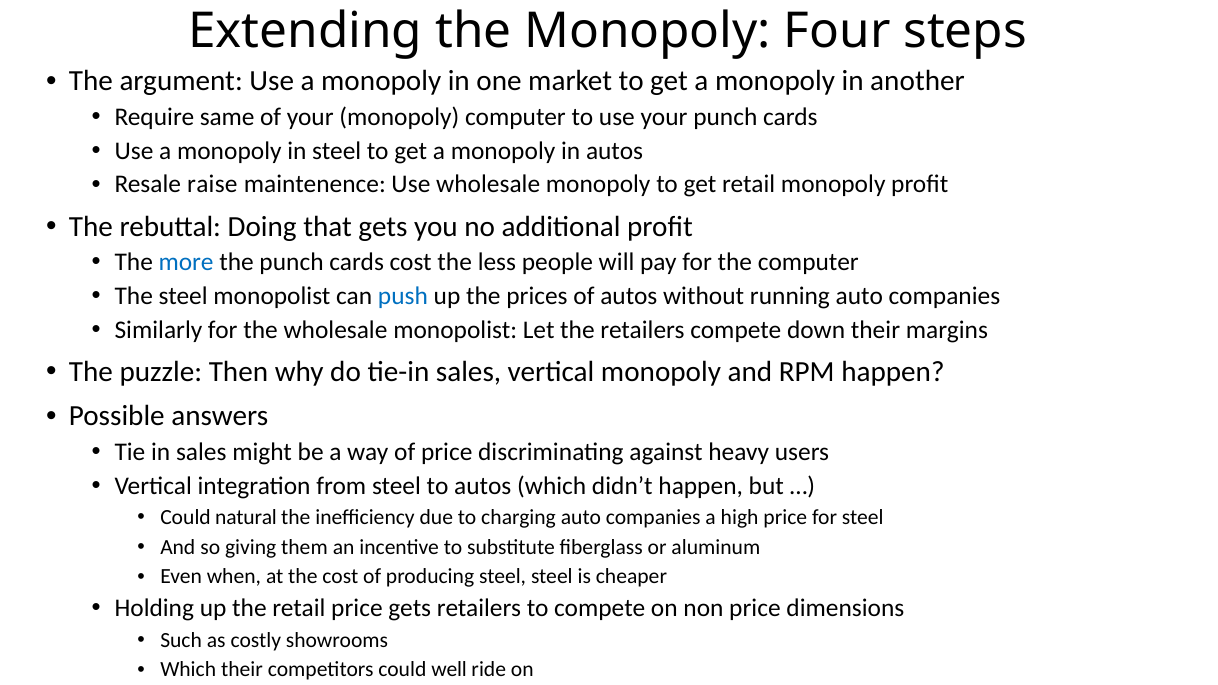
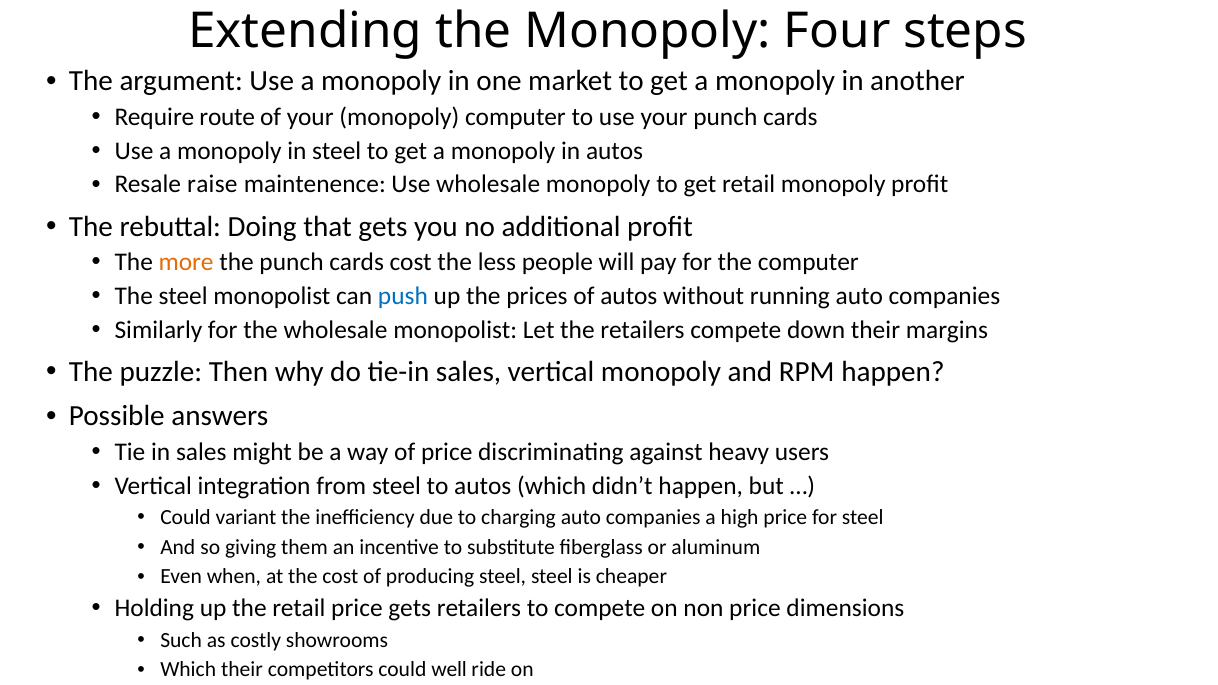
same: same -> route
more colour: blue -> orange
natural: natural -> variant
